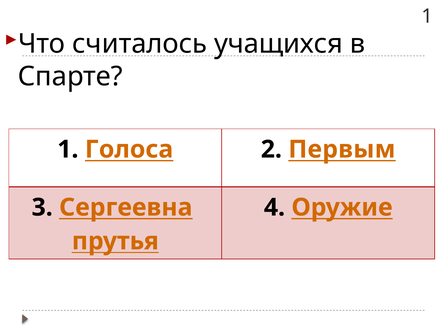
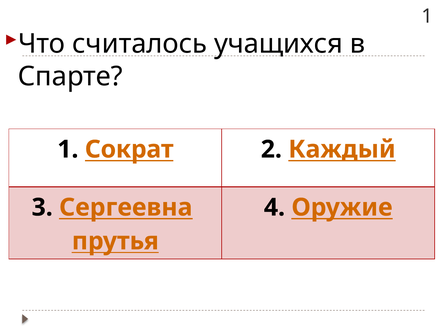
Голоса: Голоса -> Сократ
Первым: Первым -> Каждый
